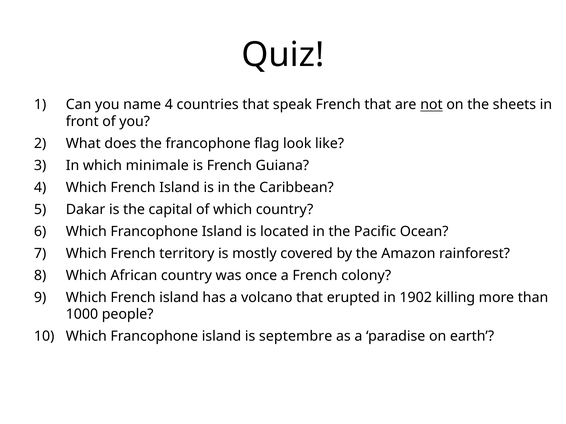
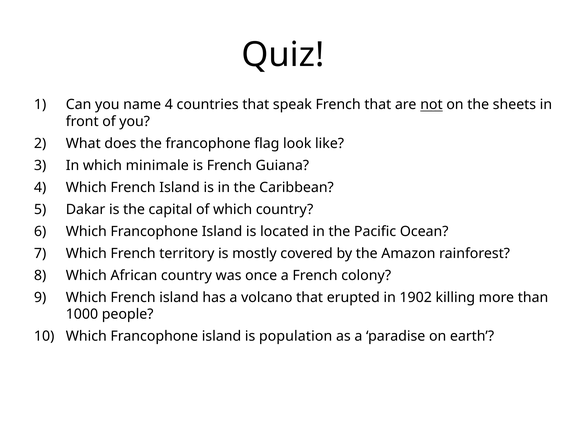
septembre: septembre -> population
